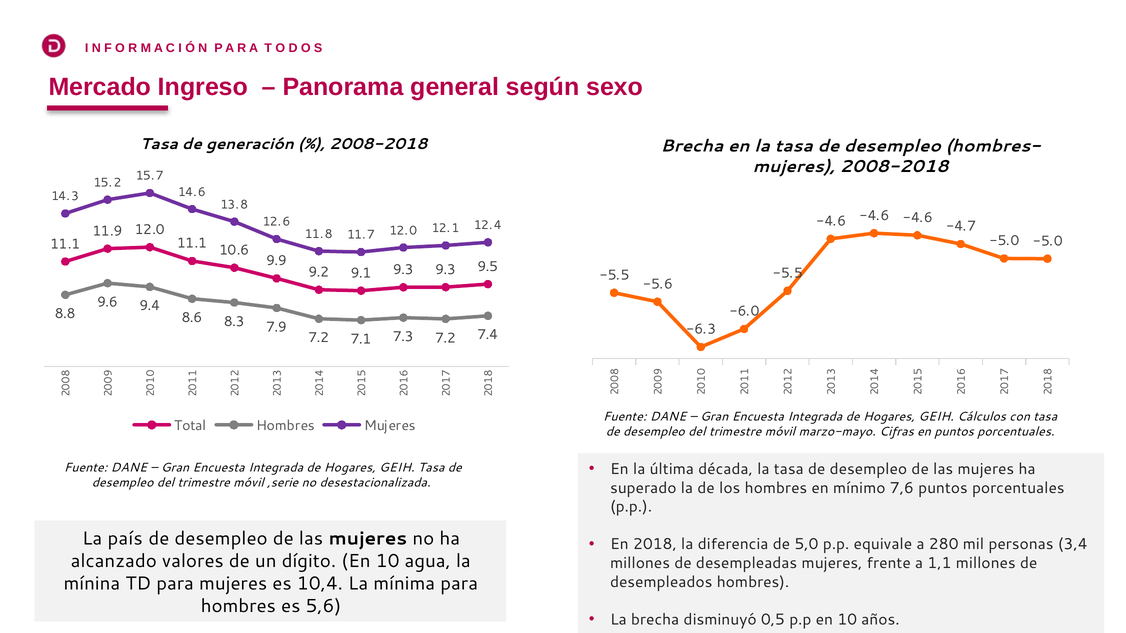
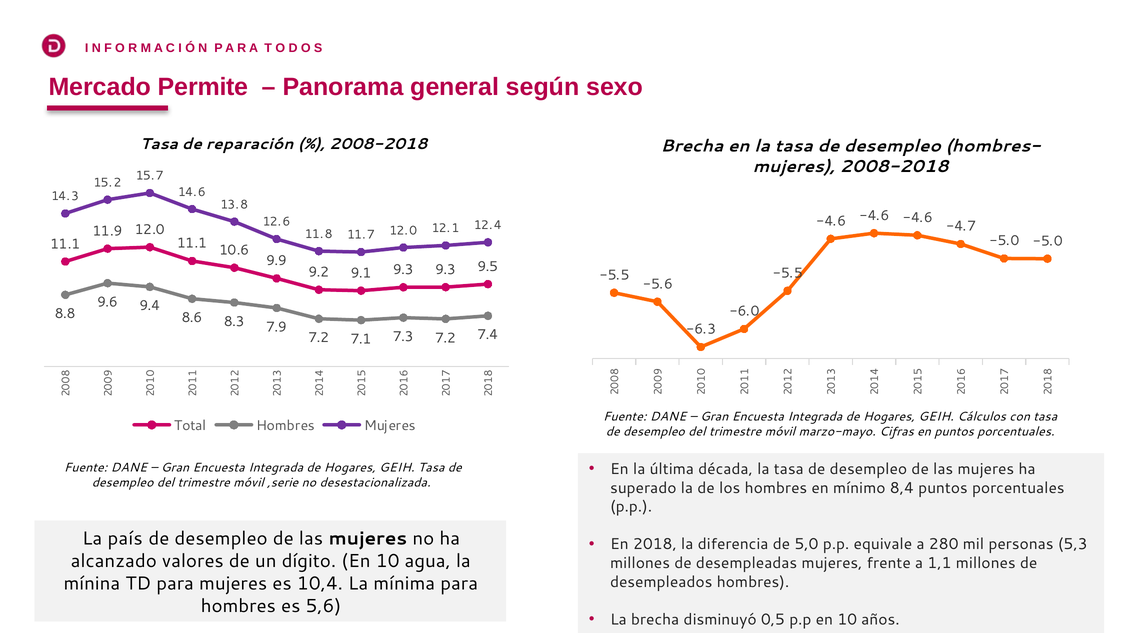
Ingreso: Ingreso -> Permite
generación: generación -> reparación
7,6: 7,6 -> 8,4
3,4: 3,4 -> 5,3
